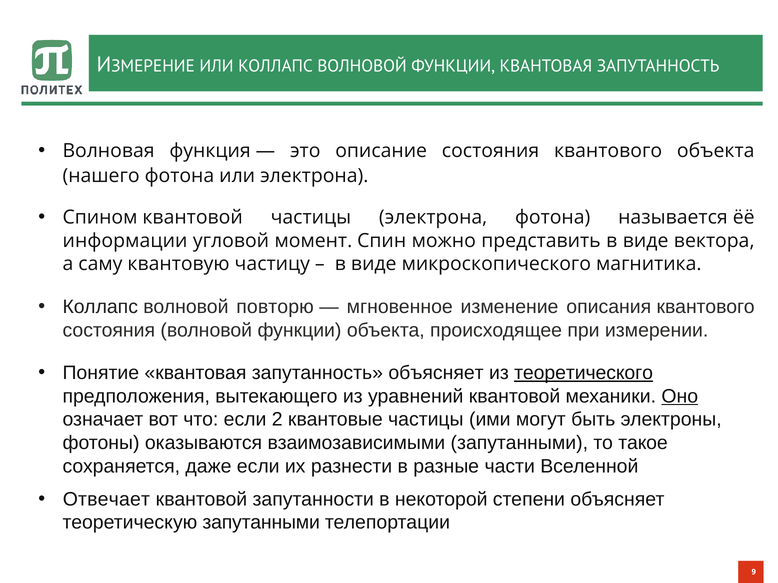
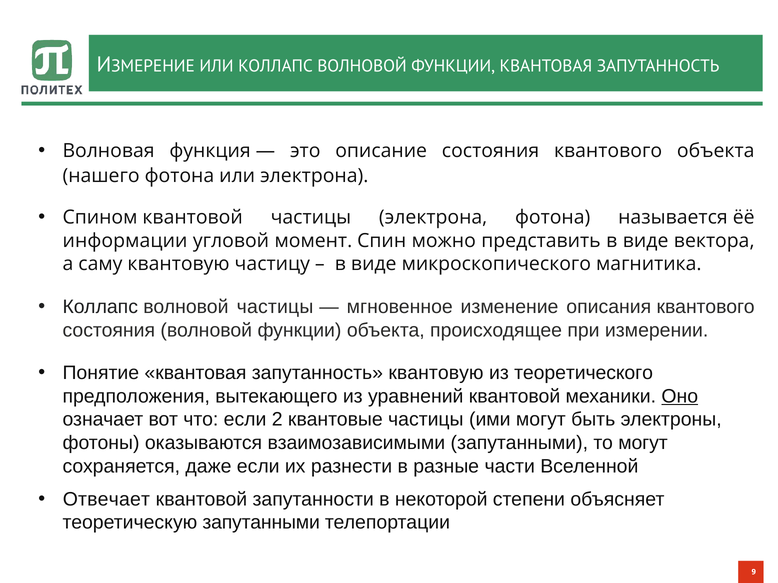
волновой повторю: повторю -> частицы
запутанность объясняет: объясняет -> квантовую
теоретического underline: present -> none
то такое: такое -> могут
